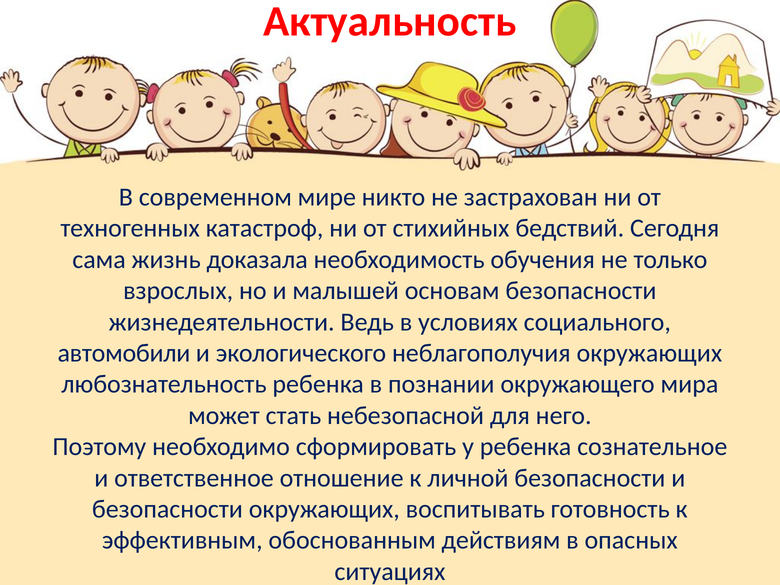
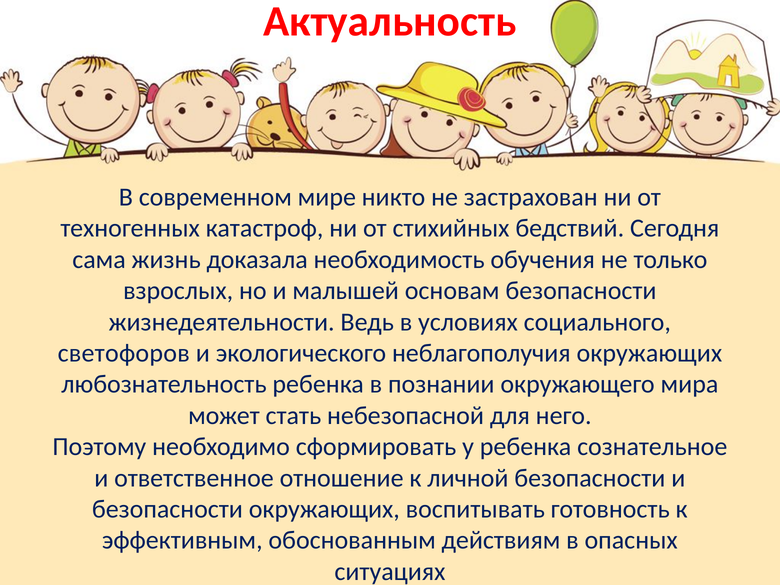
автомобили: автомобили -> светофоров
